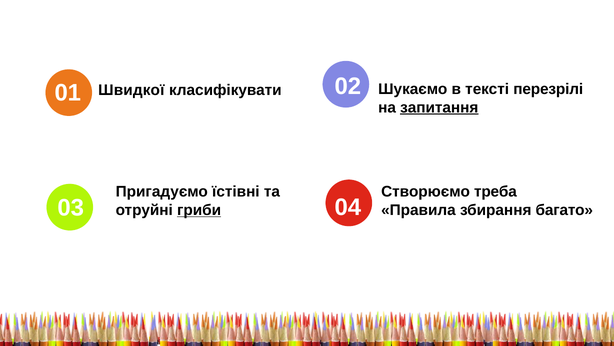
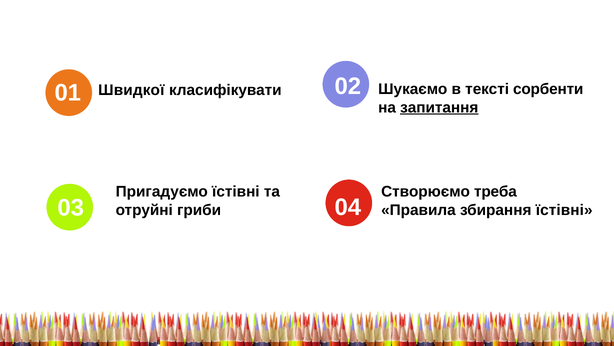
перезрілі: перезрілі -> сорбенти
гриби underline: present -> none
збирання багато: багато -> їстівні
